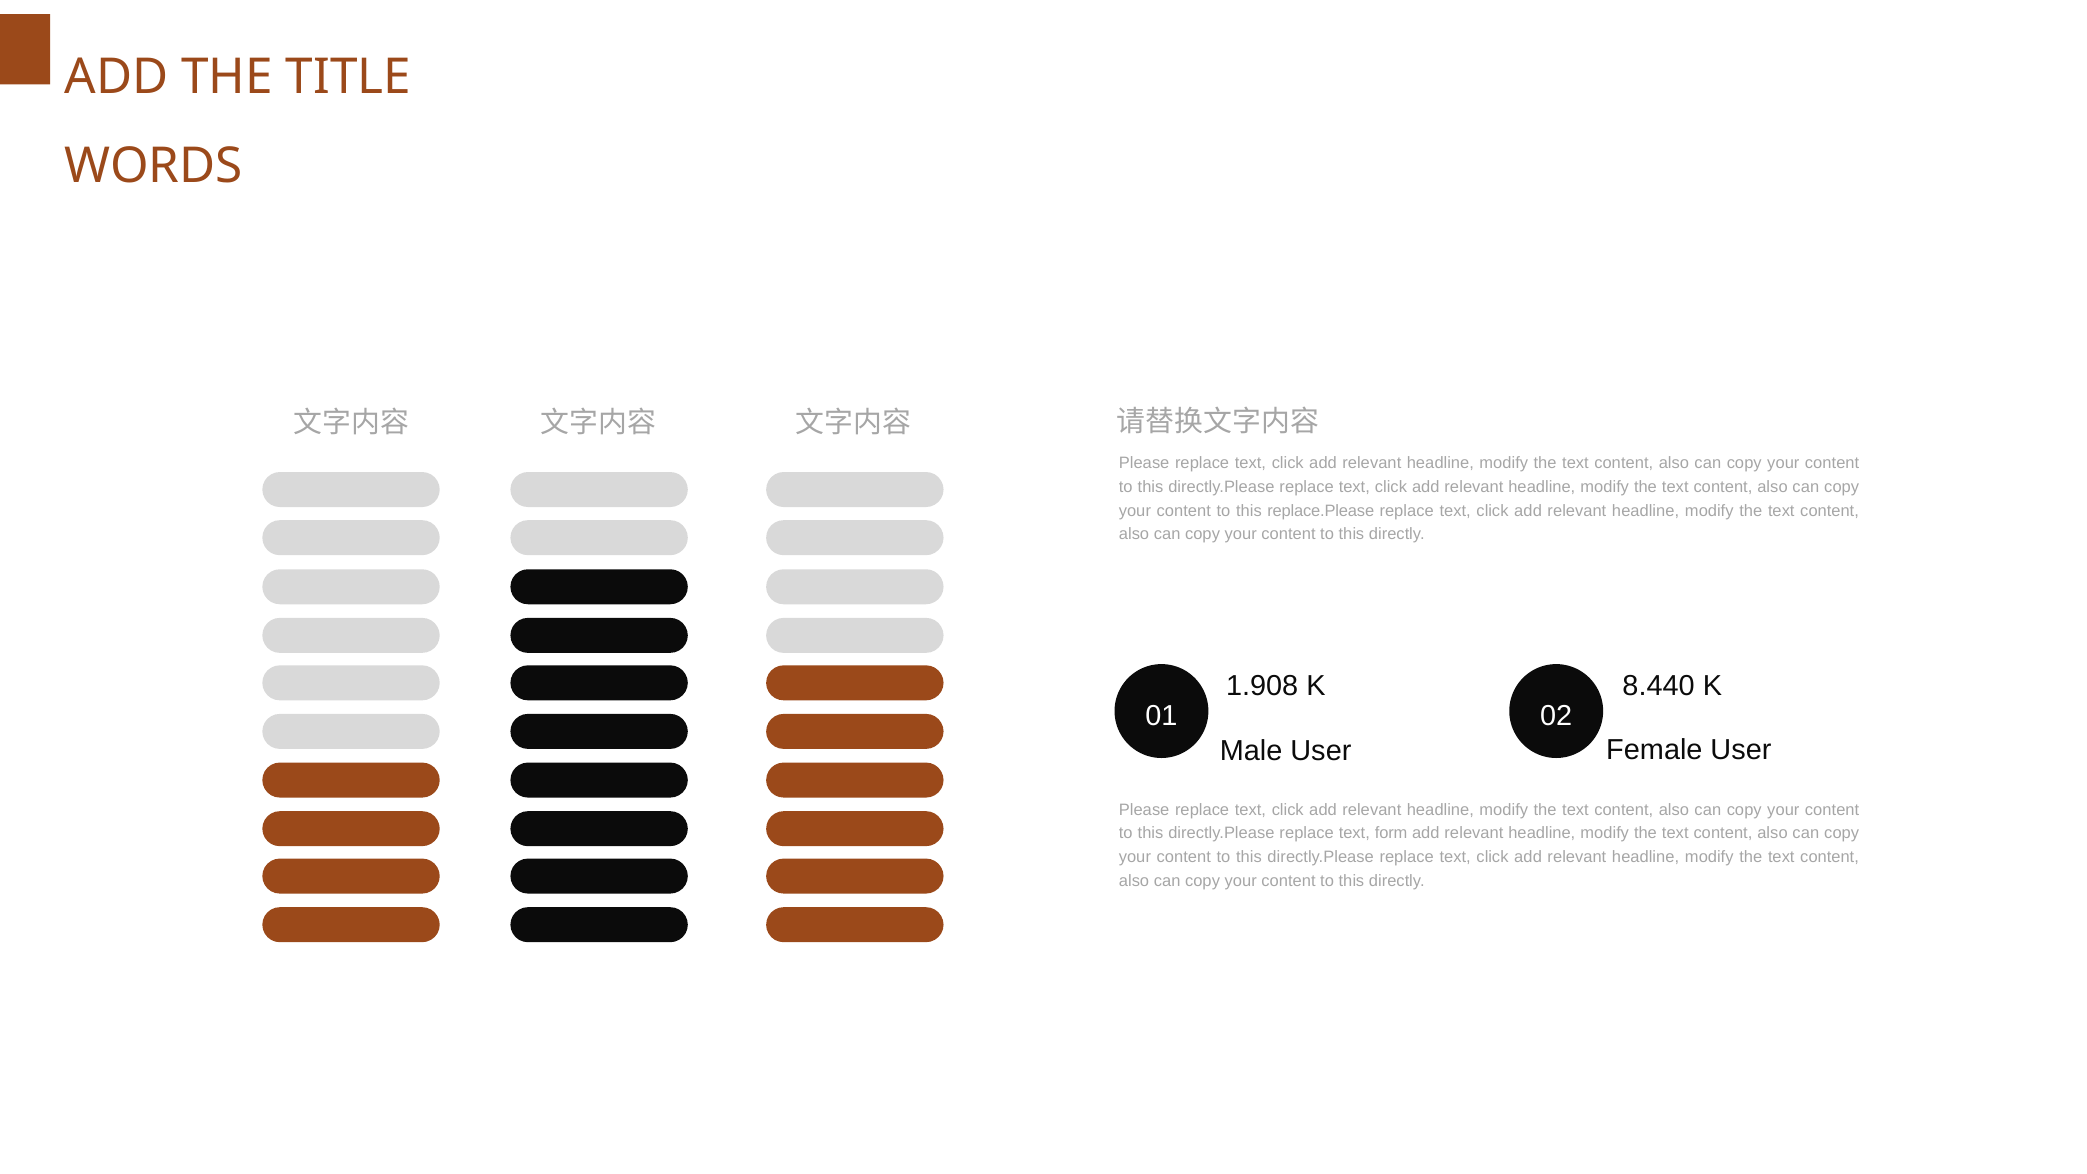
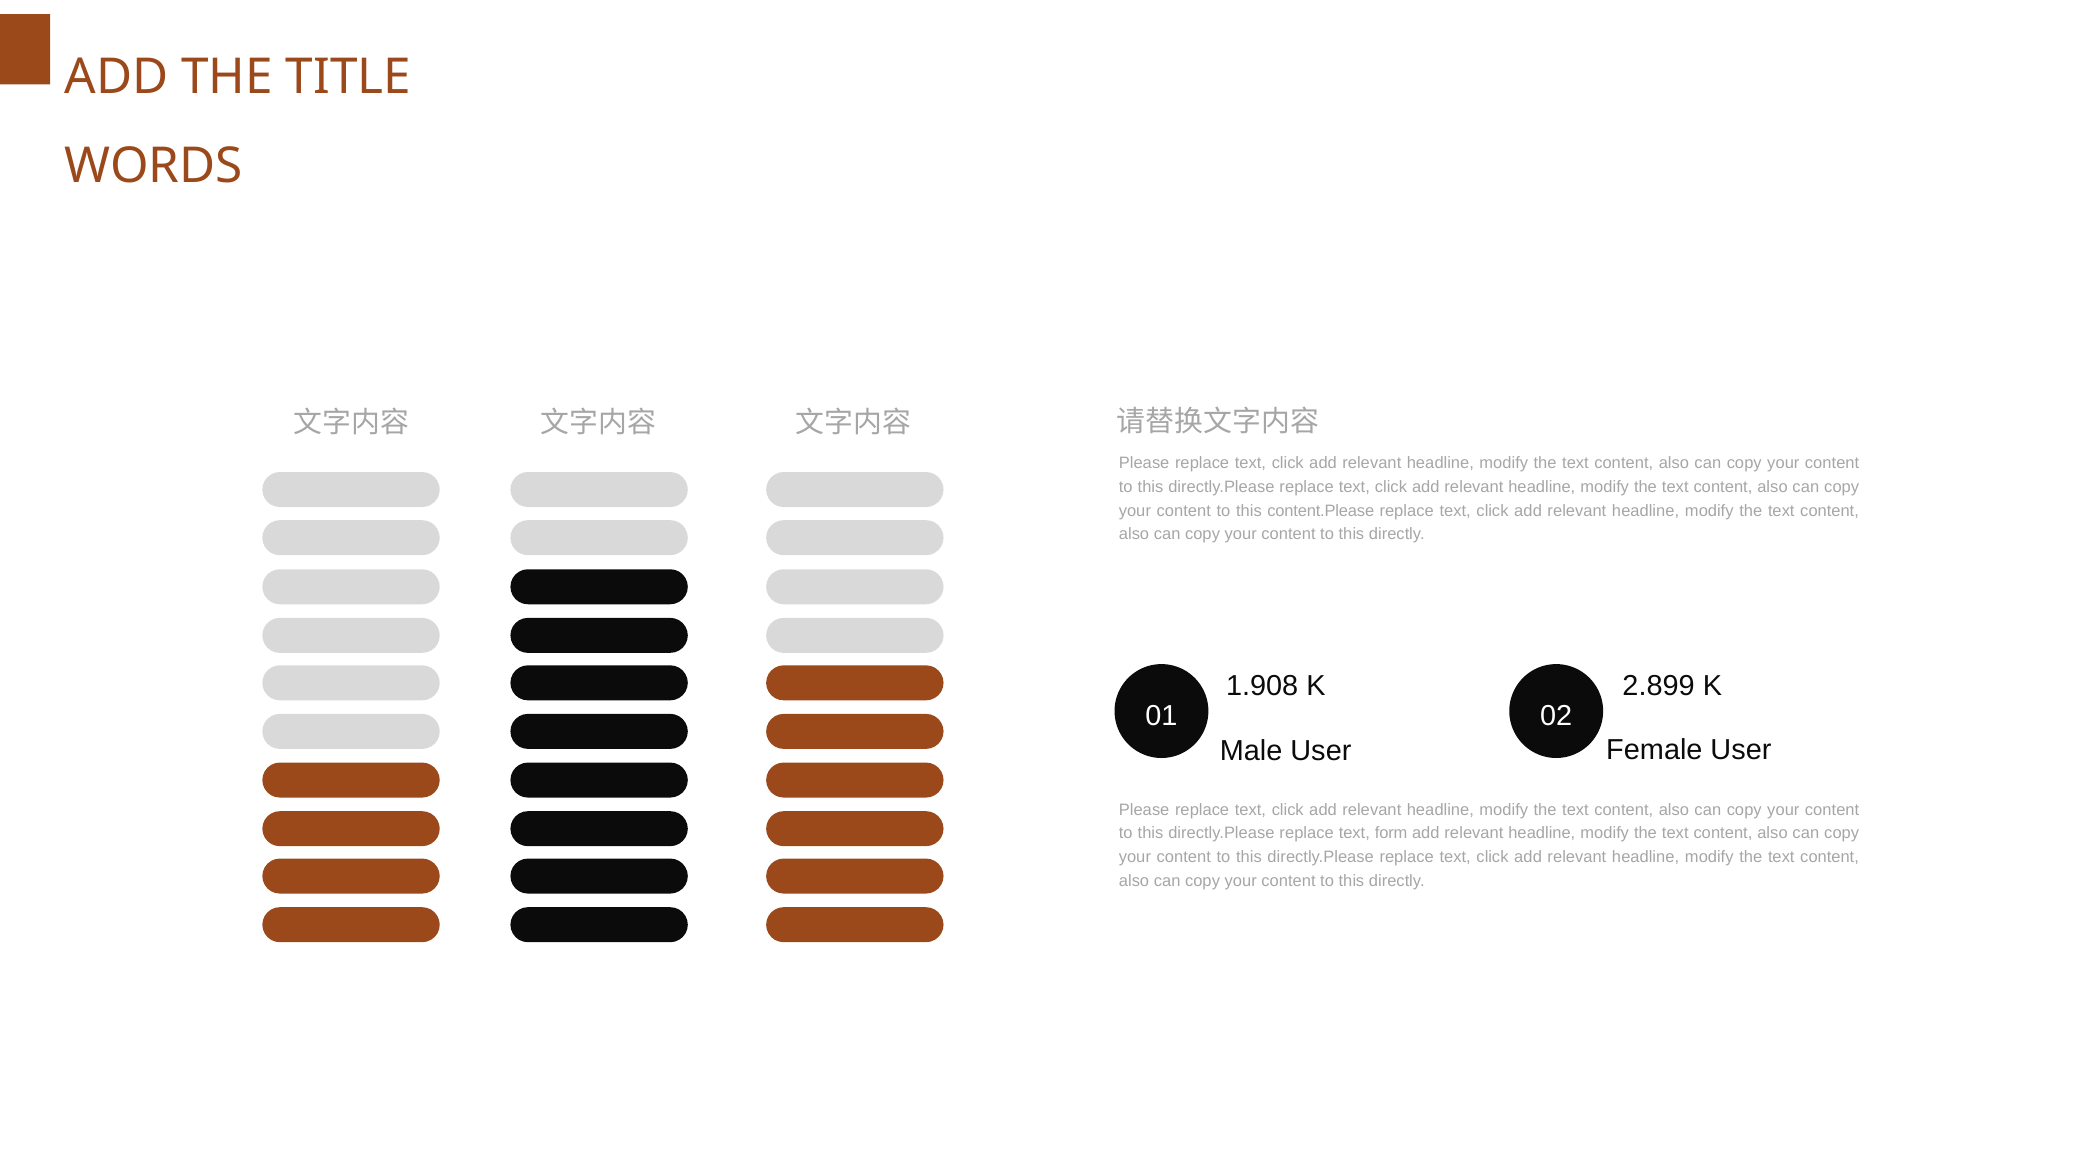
replace.Please: replace.Please -> content.Please
8.440: 8.440 -> 2.899
